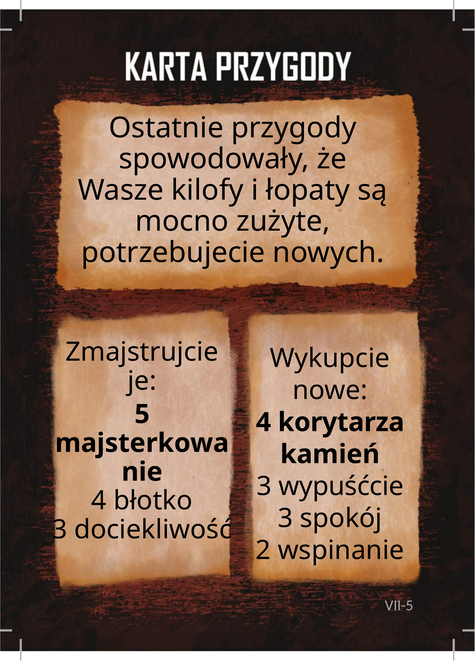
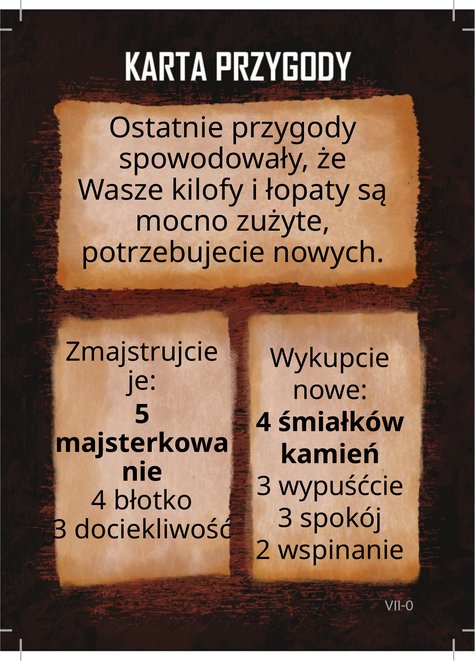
korytarza: korytarza -> śmiałków
VII-5: VII-5 -> VII-0
